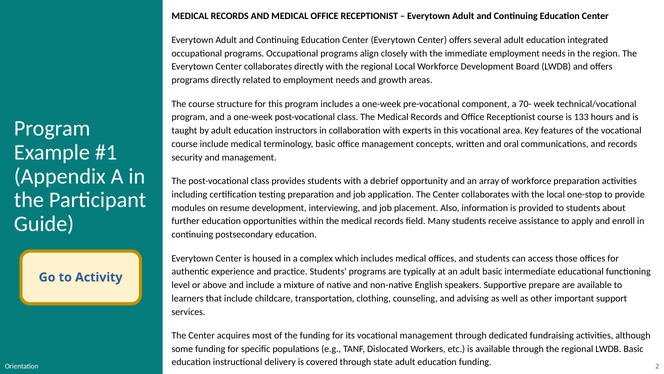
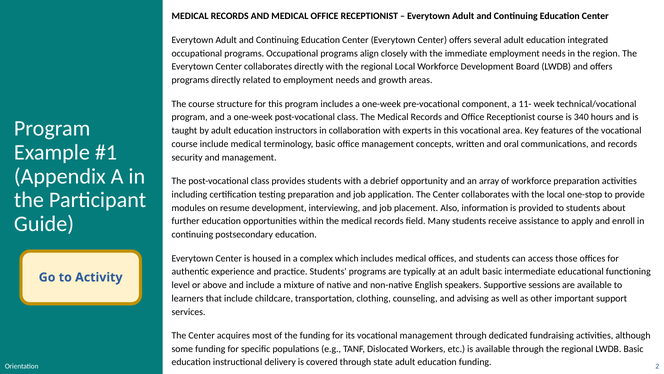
70-: 70- -> 11-
133: 133 -> 340
prepare: prepare -> sessions
